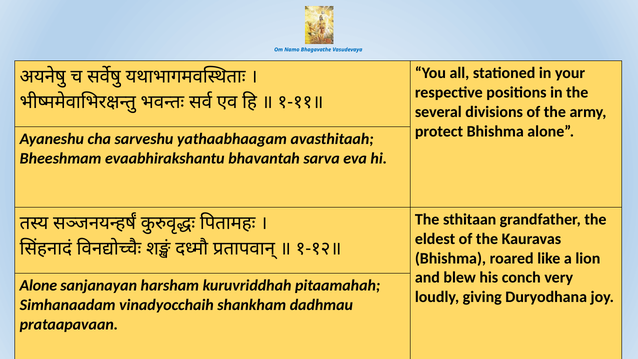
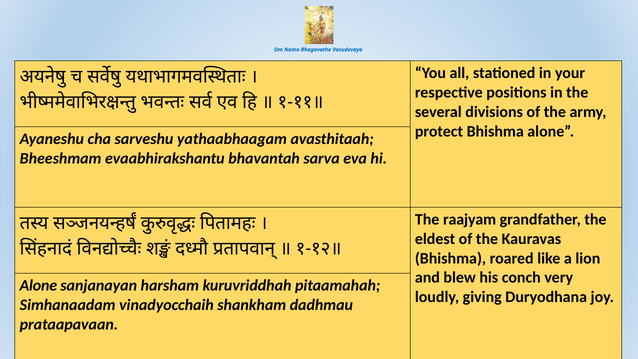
sthitaan: sthitaan -> raajyam
